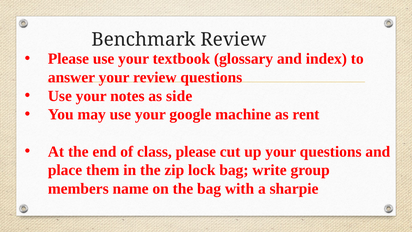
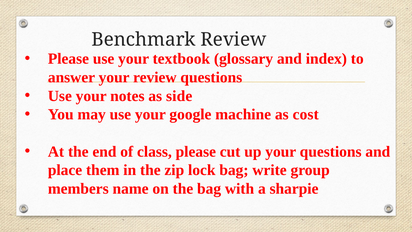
rent: rent -> cost
